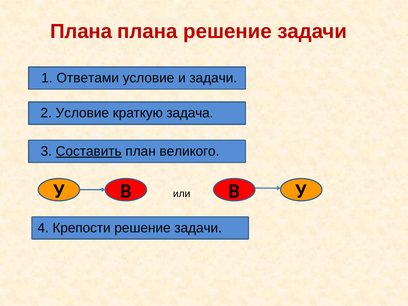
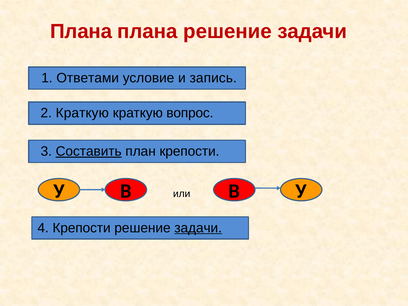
и задачи: задачи -> запись
2 Условие: Условие -> Краткую
задача: задача -> вопрос
план великого: великого -> крепости
задачи at (198, 228) underline: none -> present
